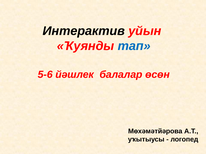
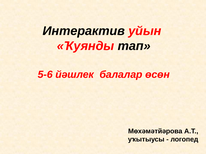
тап colour: blue -> black
